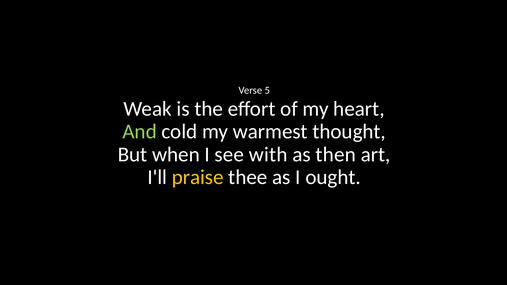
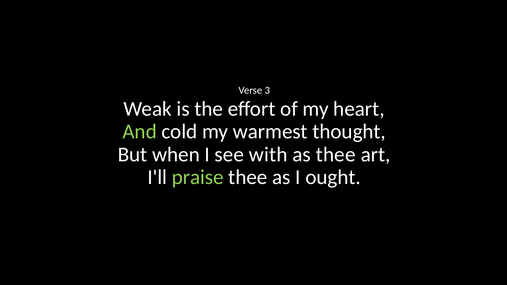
5: 5 -> 3
as then: then -> thee
praise colour: yellow -> light green
